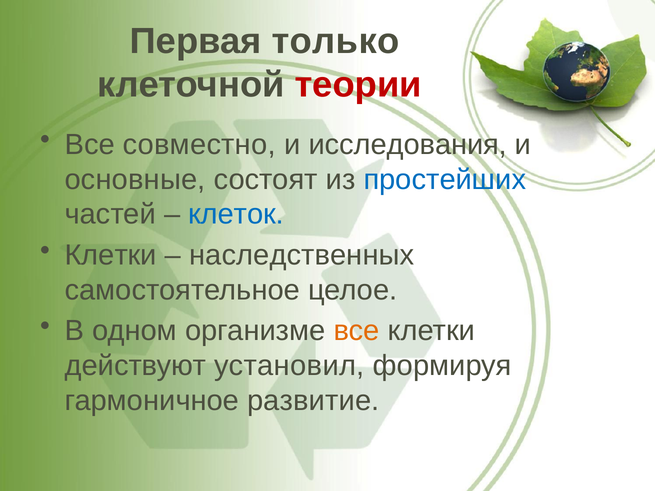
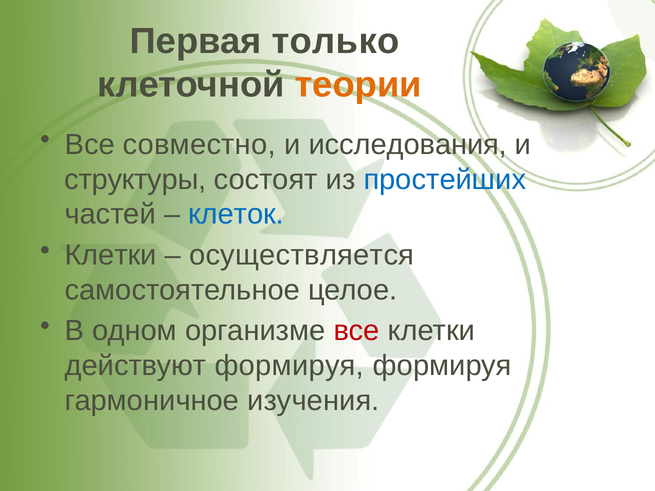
теории colour: red -> orange
основные: основные -> структуры
наследственных: наследственных -> осуществляется
все at (357, 331) colour: orange -> red
действуют установил: установил -> формируя
развитие: развитие -> изучения
